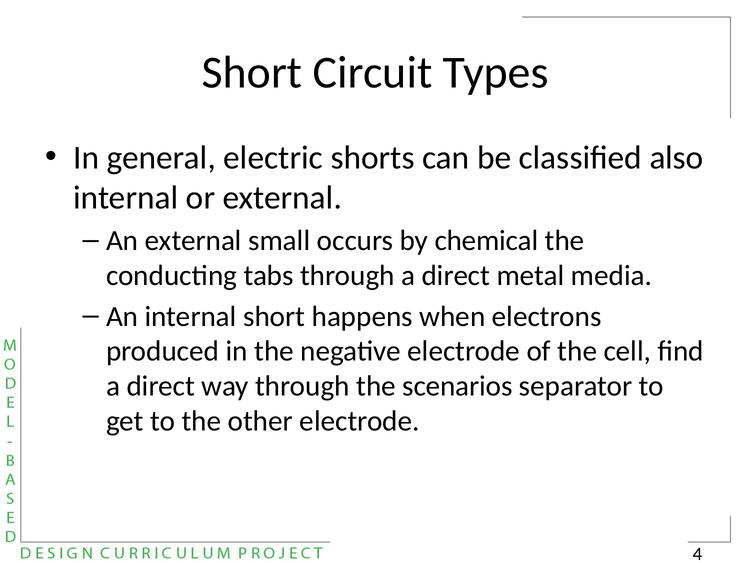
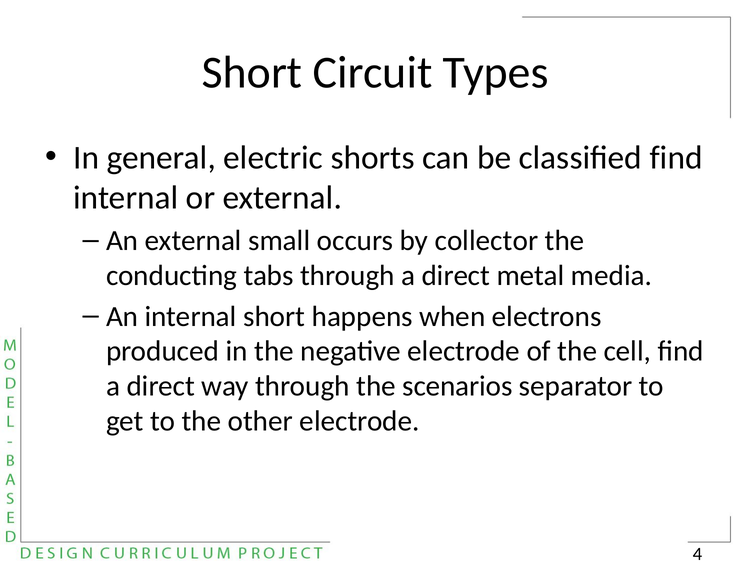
classified also: also -> find
chemical: chemical -> collector
